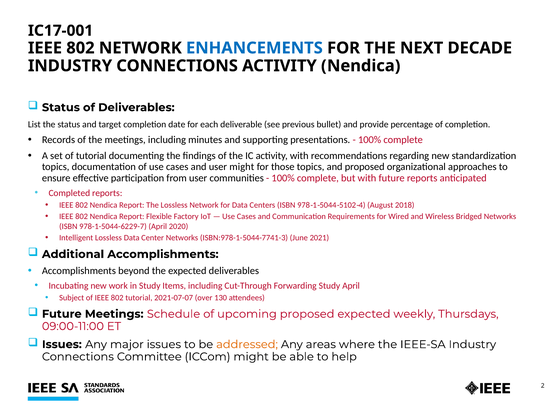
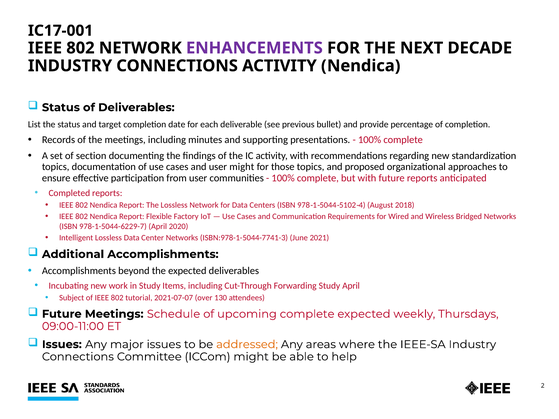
ENHANCEMENTS colour: blue -> purple
of tutorial: tutorial -> section
upcoming proposed: proposed -> complete
